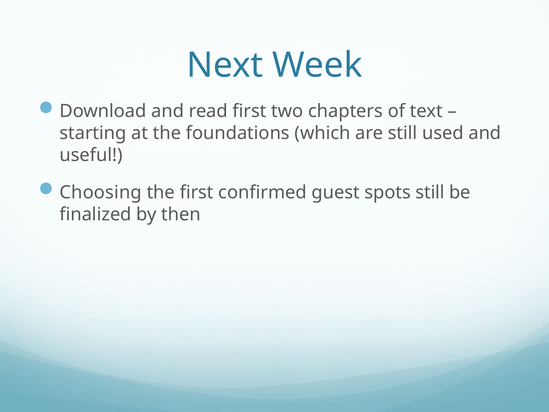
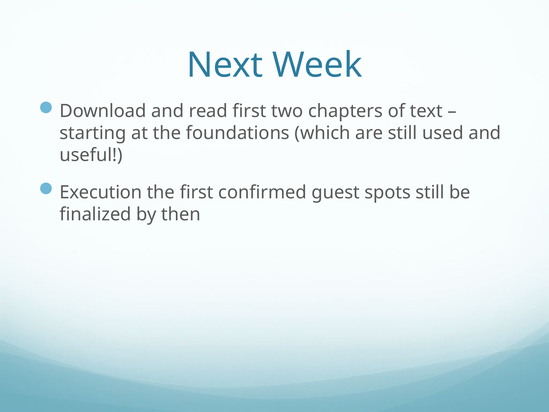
Choosing: Choosing -> Execution
